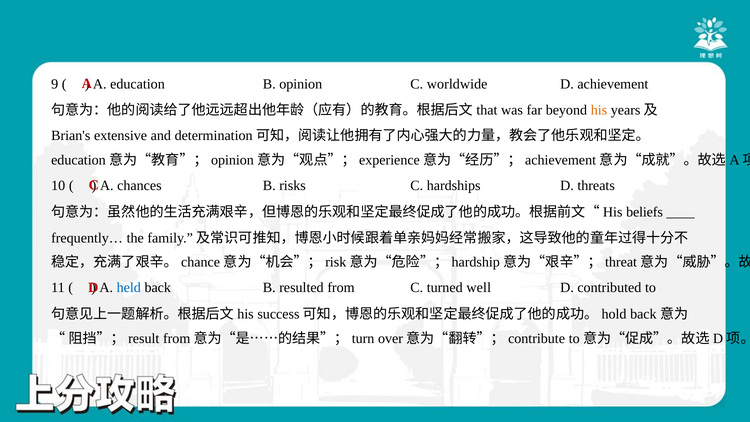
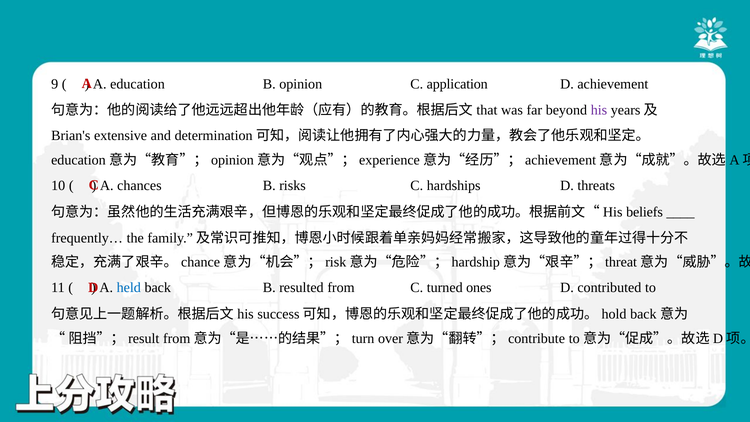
worldwide: worldwide -> application
his colour: orange -> purple
well: well -> ones
